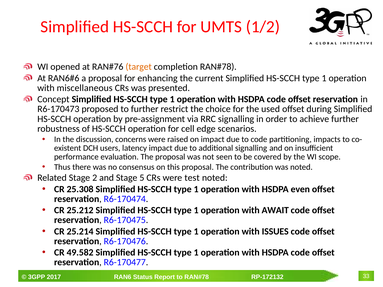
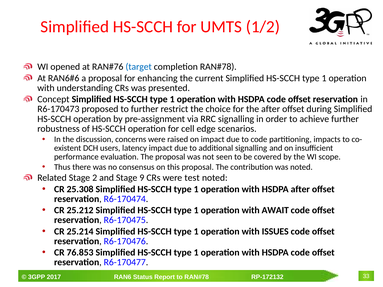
target colour: orange -> blue
miscellaneous: miscellaneous -> understanding
the used: used -> after
5: 5 -> 9
HSDPA even: even -> after
49.582: 49.582 -> 76.853
